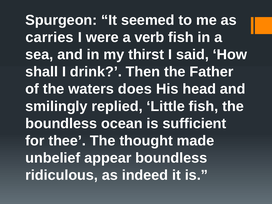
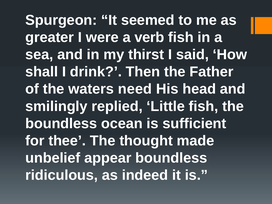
carries: carries -> greater
does: does -> need
